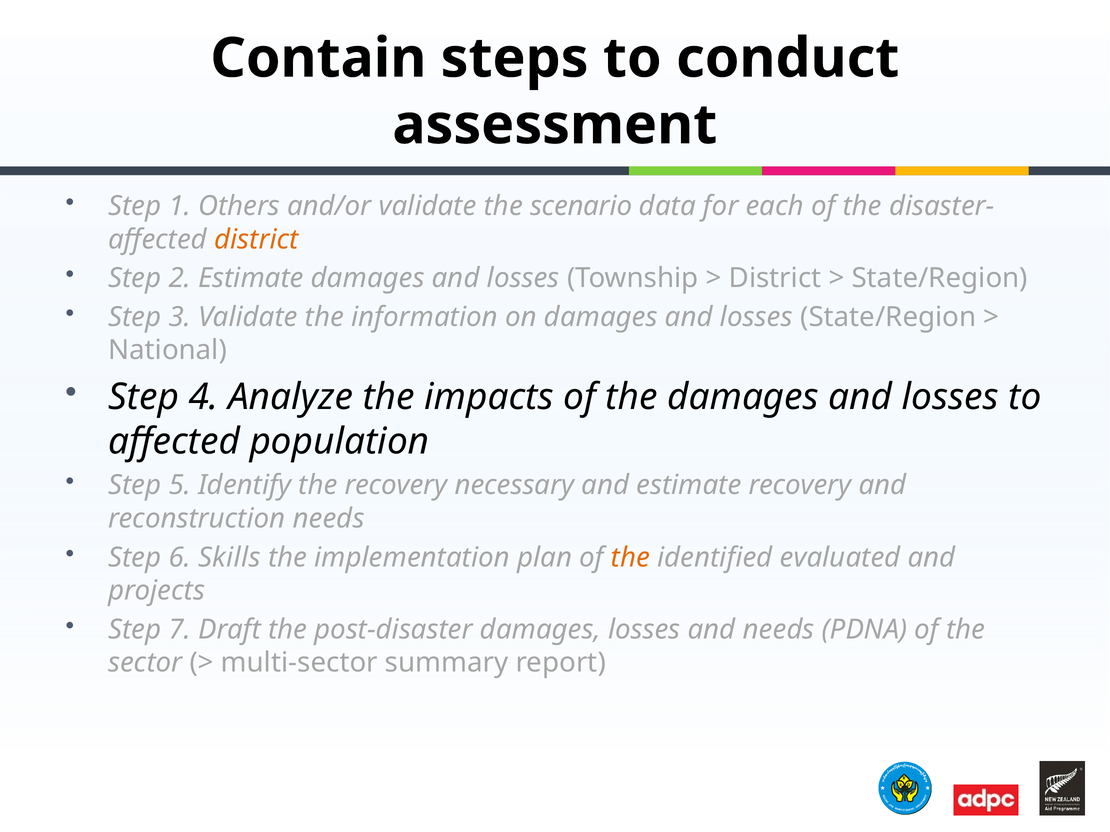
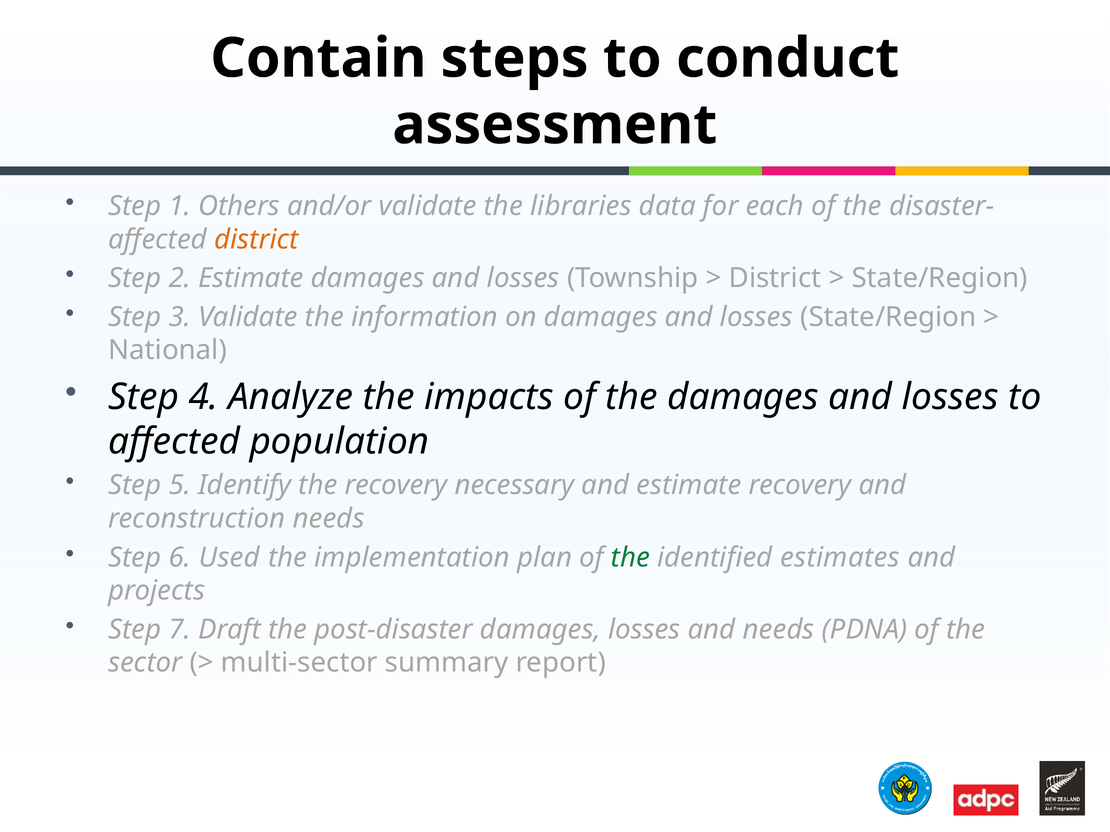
scenario: scenario -> libraries
Skills: Skills -> Used
the at (631, 558) colour: orange -> green
evaluated: evaluated -> estimates
